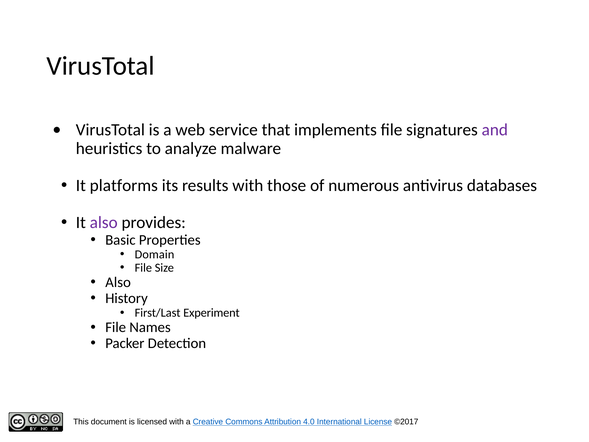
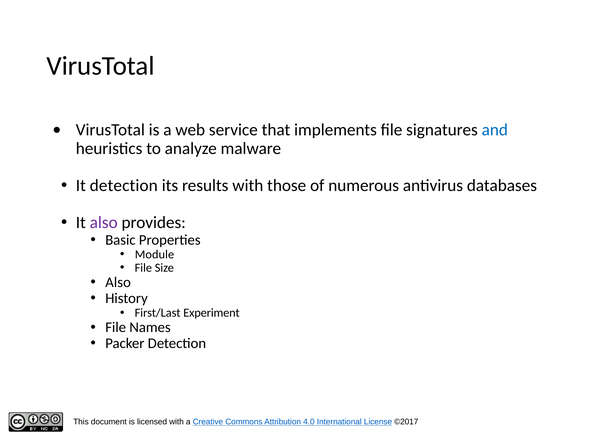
and colour: purple -> blue
It platforms: platforms -> detection
Domain: Domain -> Module
